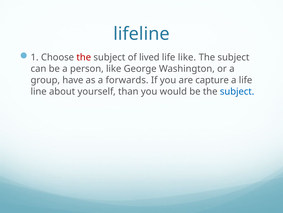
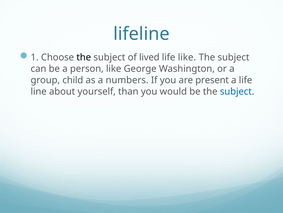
the at (84, 57) colour: red -> black
have: have -> child
forwards: forwards -> numbers
capture: capture -> present
